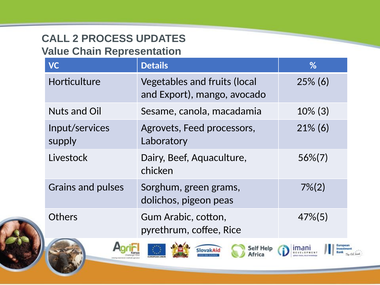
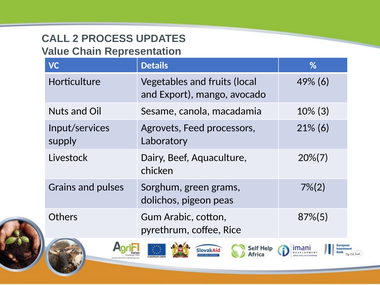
25%: 25% -> 49%
56%(7: 56%(7 -> 20%(7
47%(5: 47%(5 -> 87%(5
